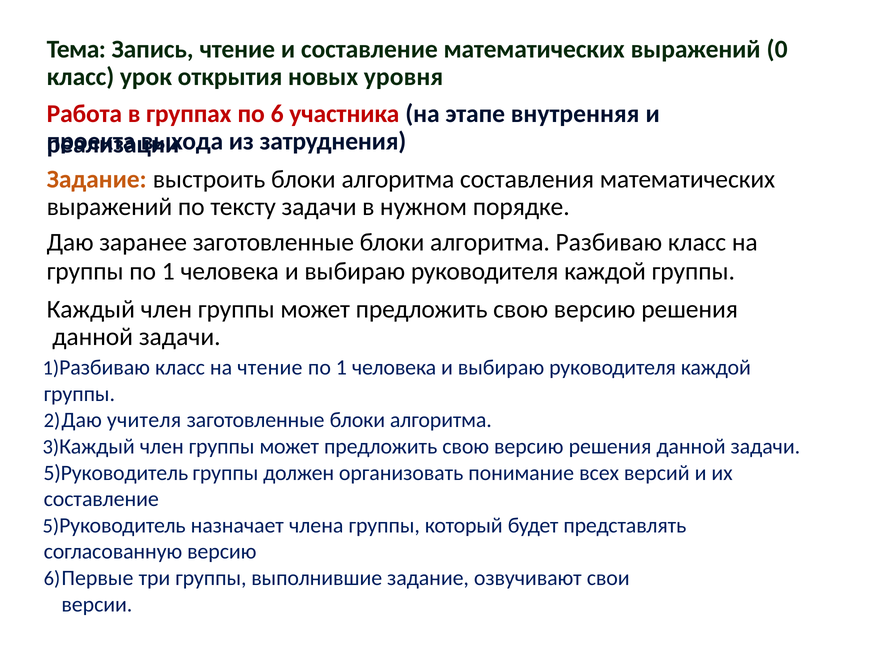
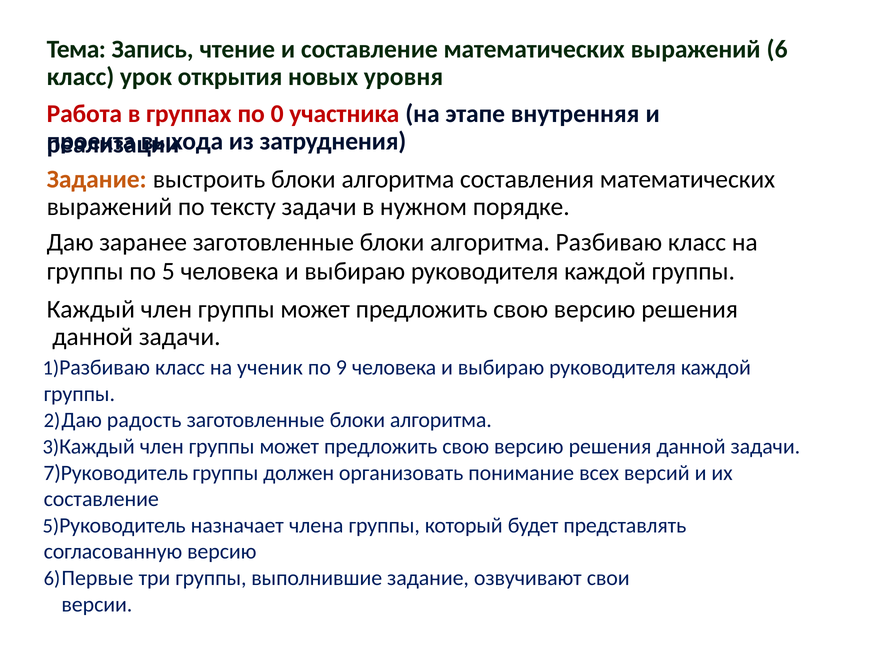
0: 0 -> 6
6: 6 -> 0
группы по 1: 1 -> 5
на чтение: чтение -> ученик
1 at (341, 367): 1 -> 9
учителя: учителя -> радость
5)Руководитель at (116, 473): 5)Руководитель -> 7)Руководитель
